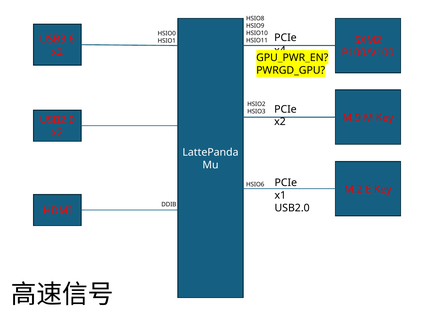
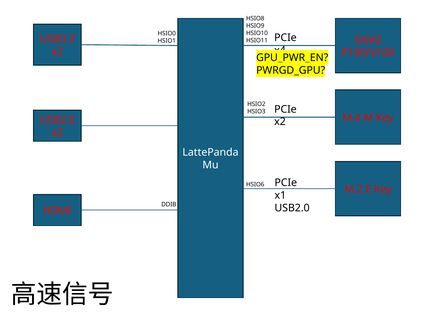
USB3.6: USB3.6 -> USB3.3
M.9: M.9 -> M.4
